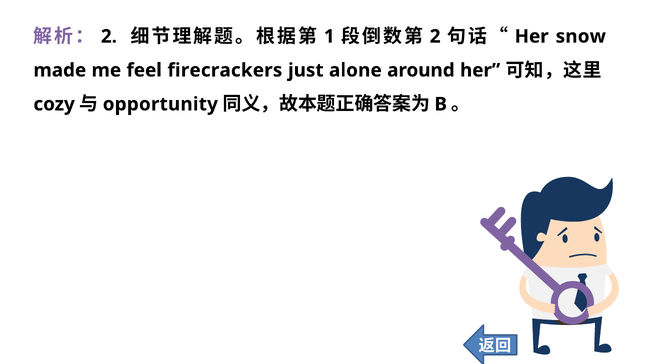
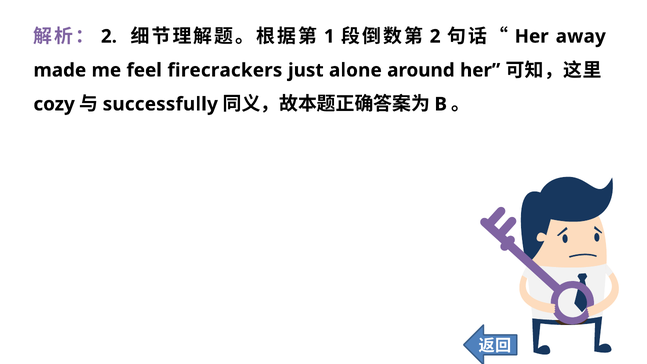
snow: snow -> away
opportunity: opportunity -> successfully
